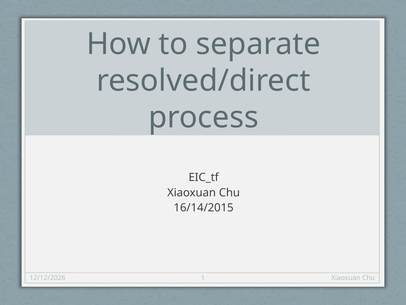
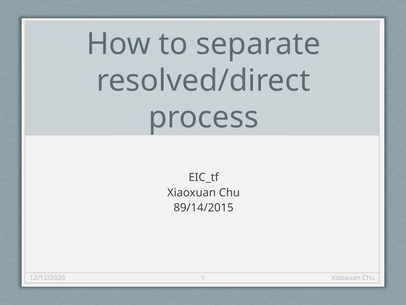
16/14/2015: 16/14/2015 -> 89/14/2015
